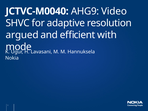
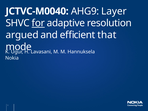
Video: Video -> Layer
for underline: none -> present
with: with -> that
